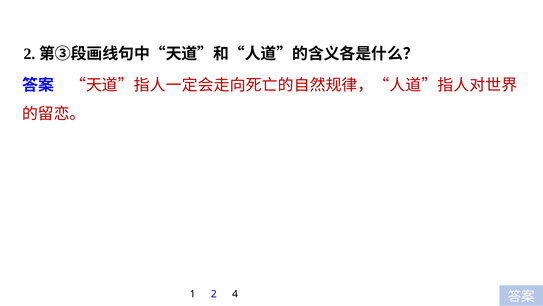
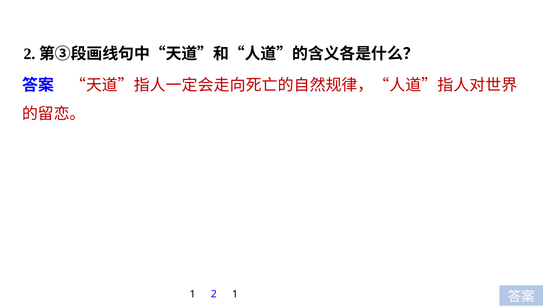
2 4: 4 -> 1
